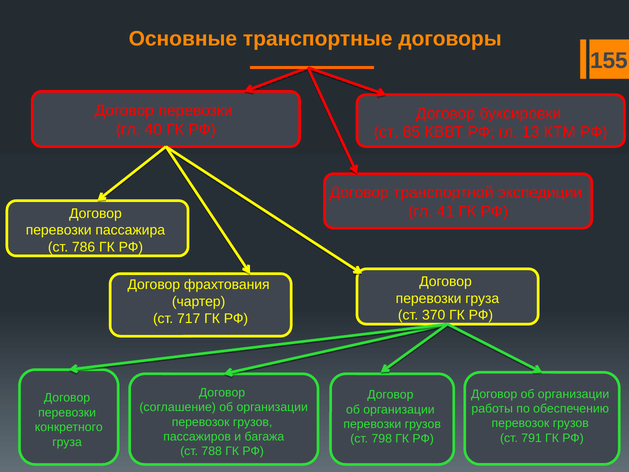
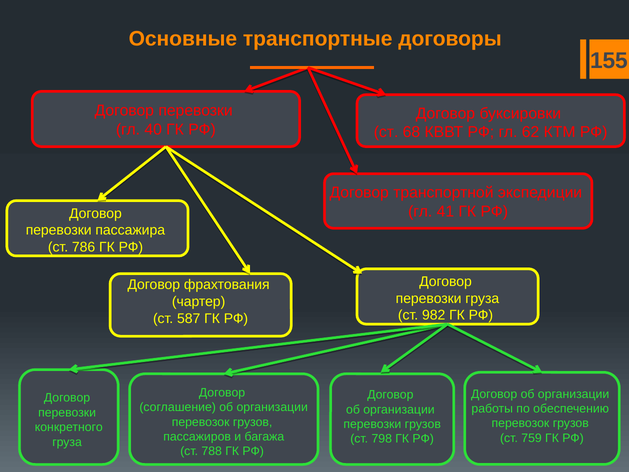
85: 85 -> 68
13: 13 -> 62
370: 370 -> 982
717: 717 -> 587
791: 791 -> 759
